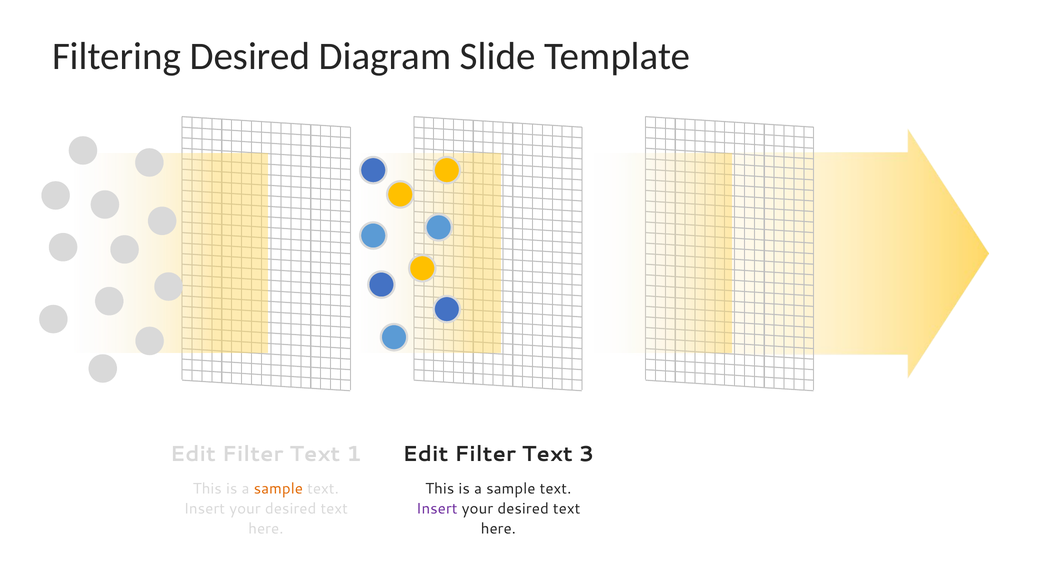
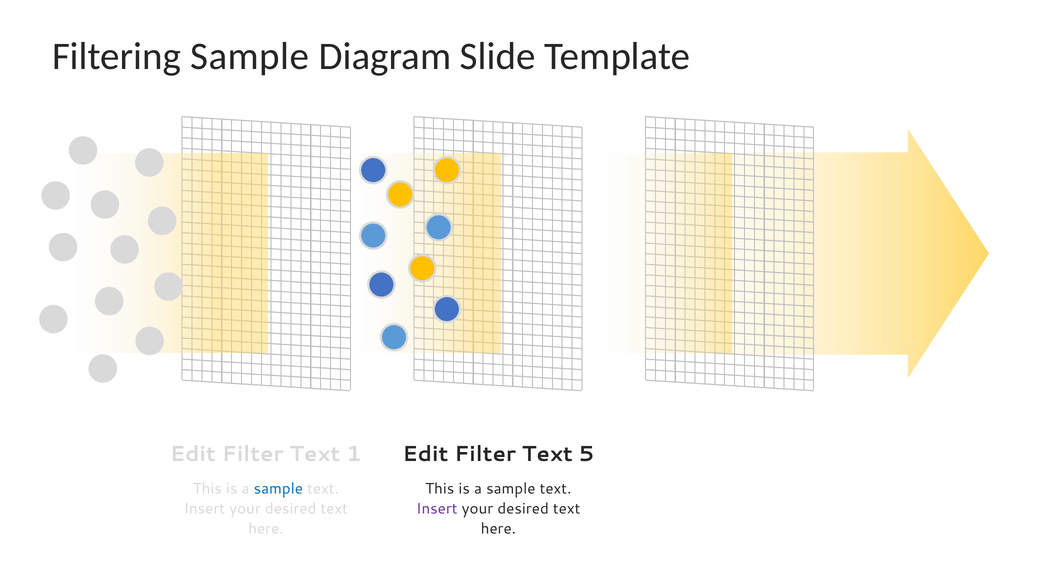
Filtering Desired: Desired -> Sample
3: 3 -> 5
sample at (278, 489) colour: orange -> blue
